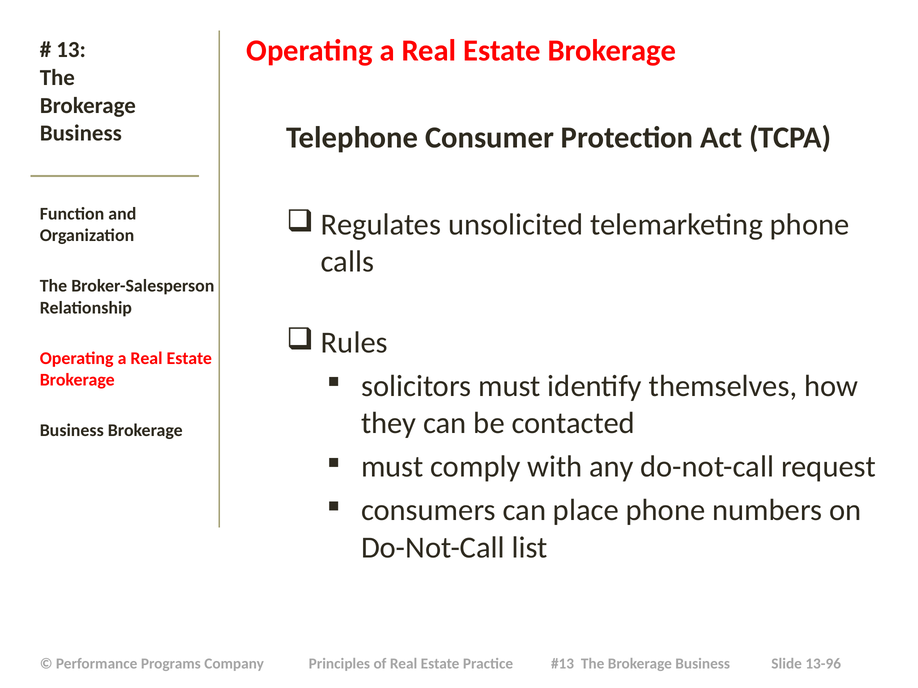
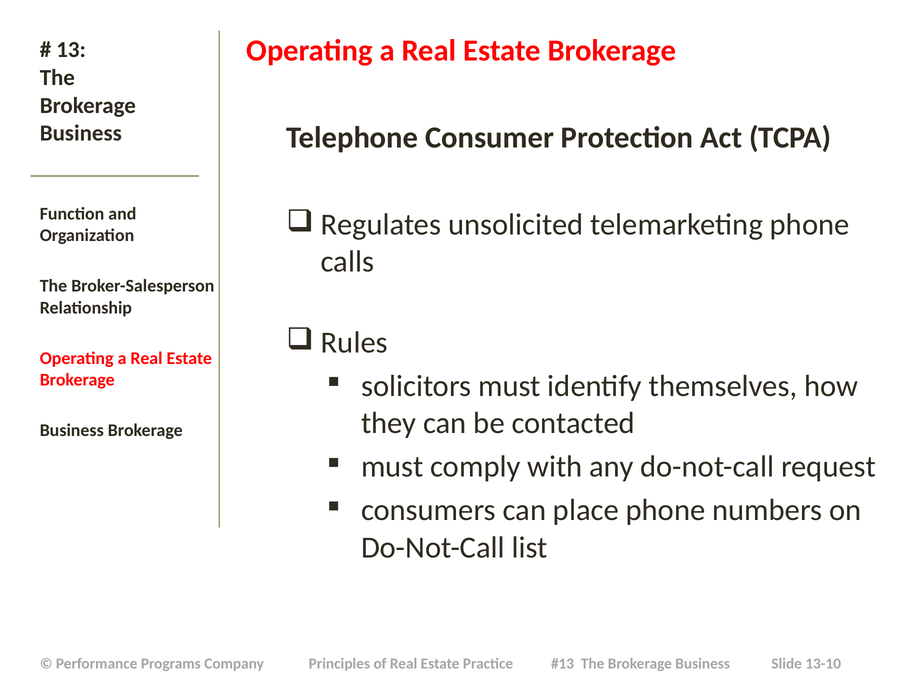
13-96: 13-96 -> 13-10
